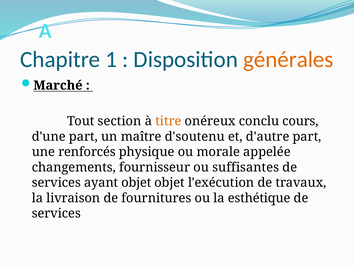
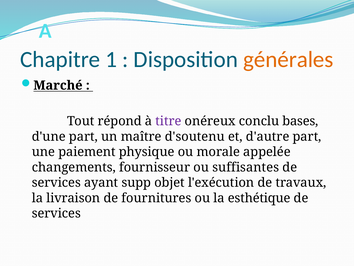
section: section -> répond
titre colour: orange -> purple
cours: cours -> bases
renforcés: renforcés -> paiement
ayant objet: objet -> supp
